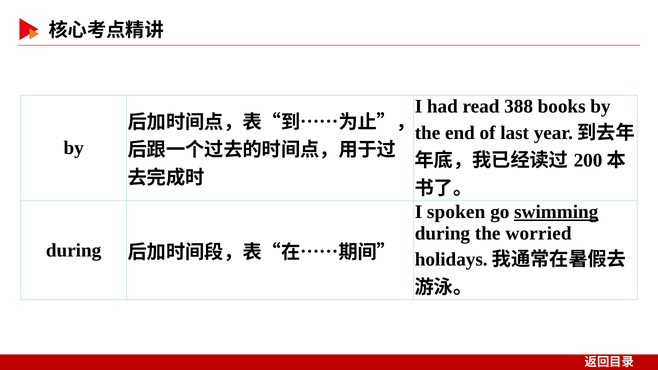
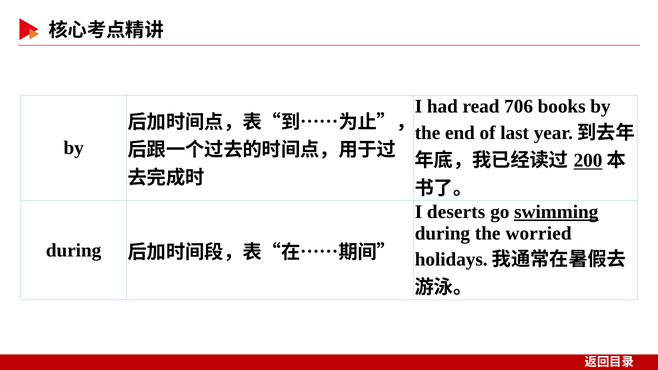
388: 388 -> 706
200 underline: none -> present
spoken: spoken -> deserts
